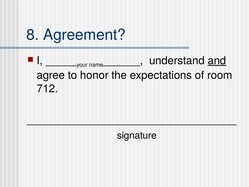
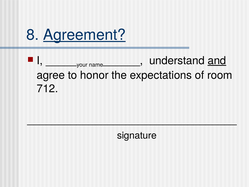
Agreement underline: none -> present
